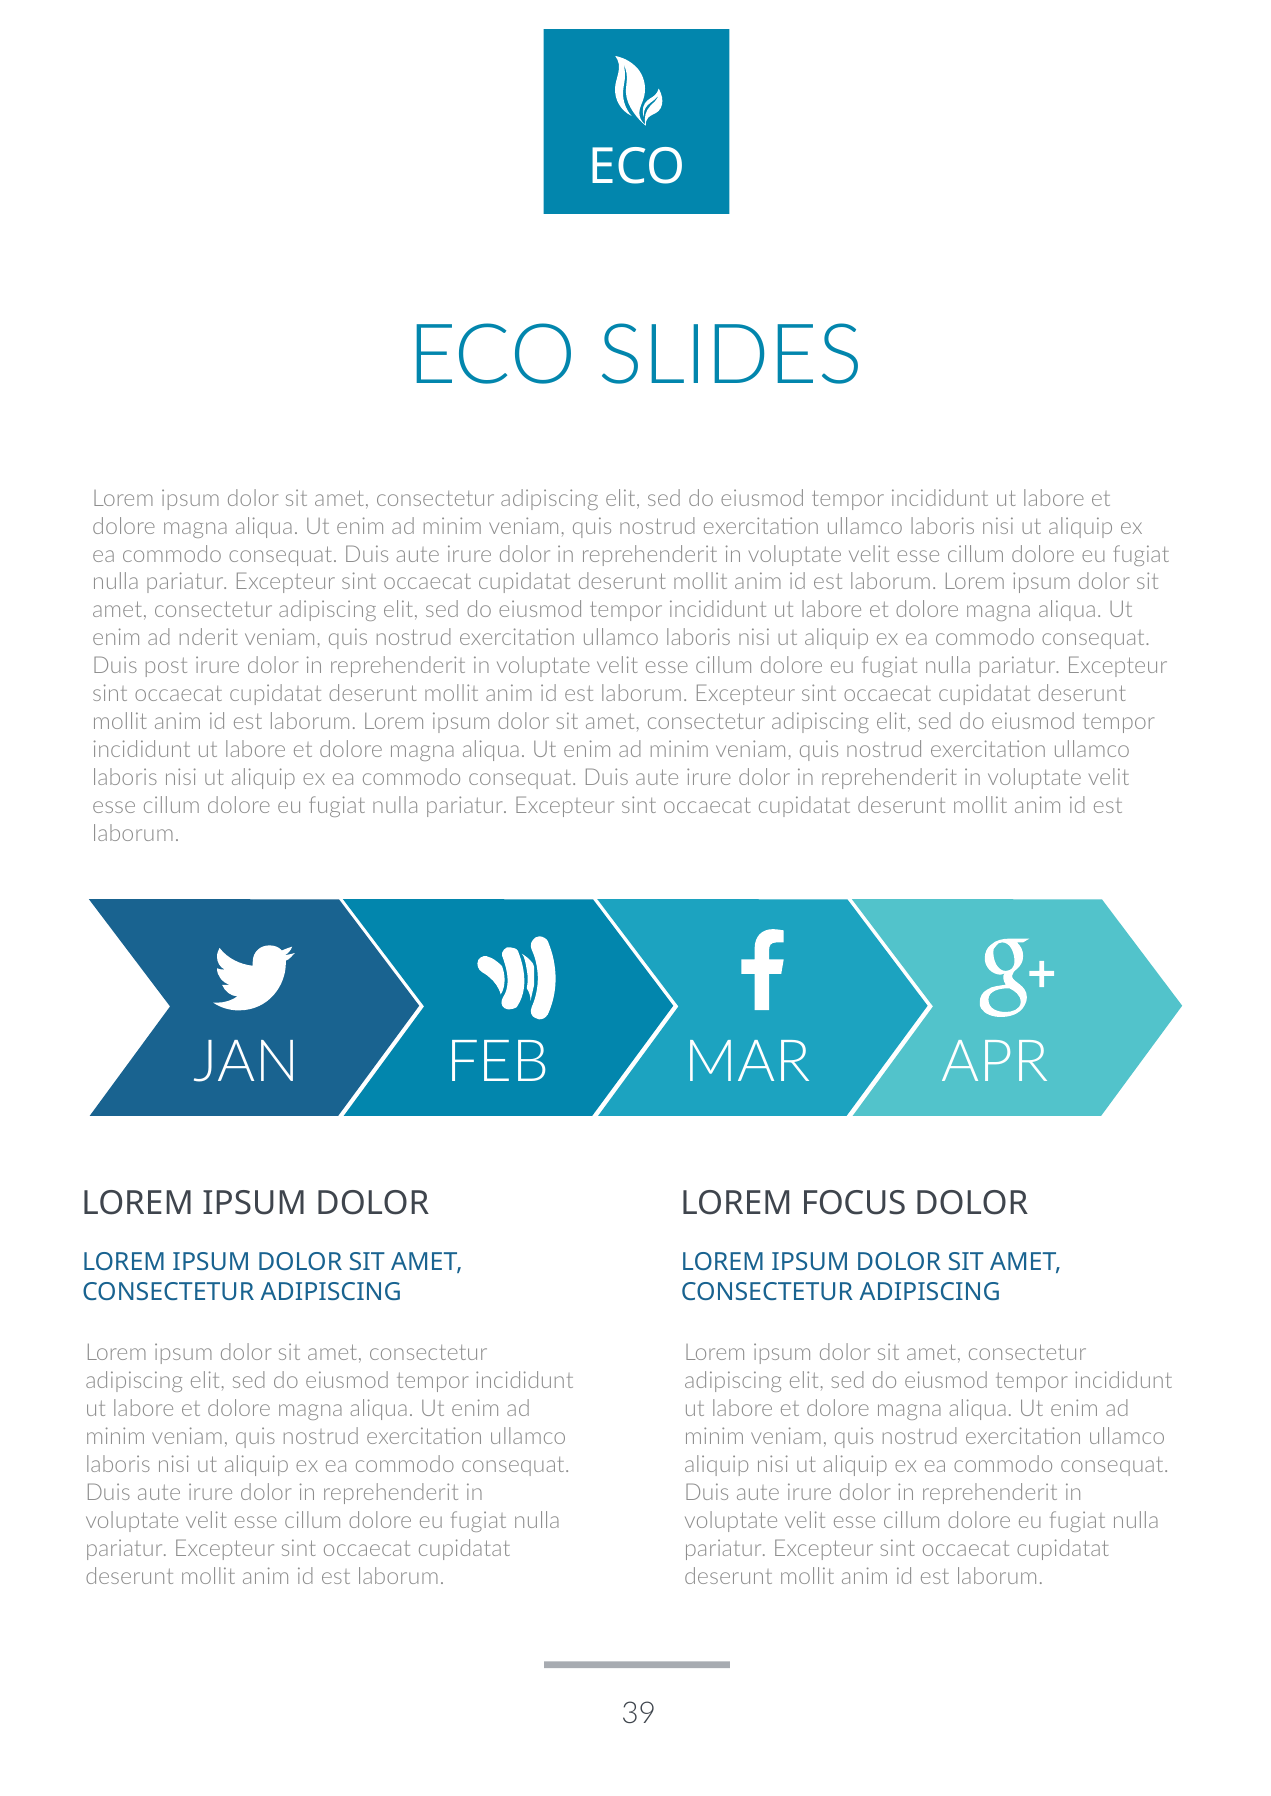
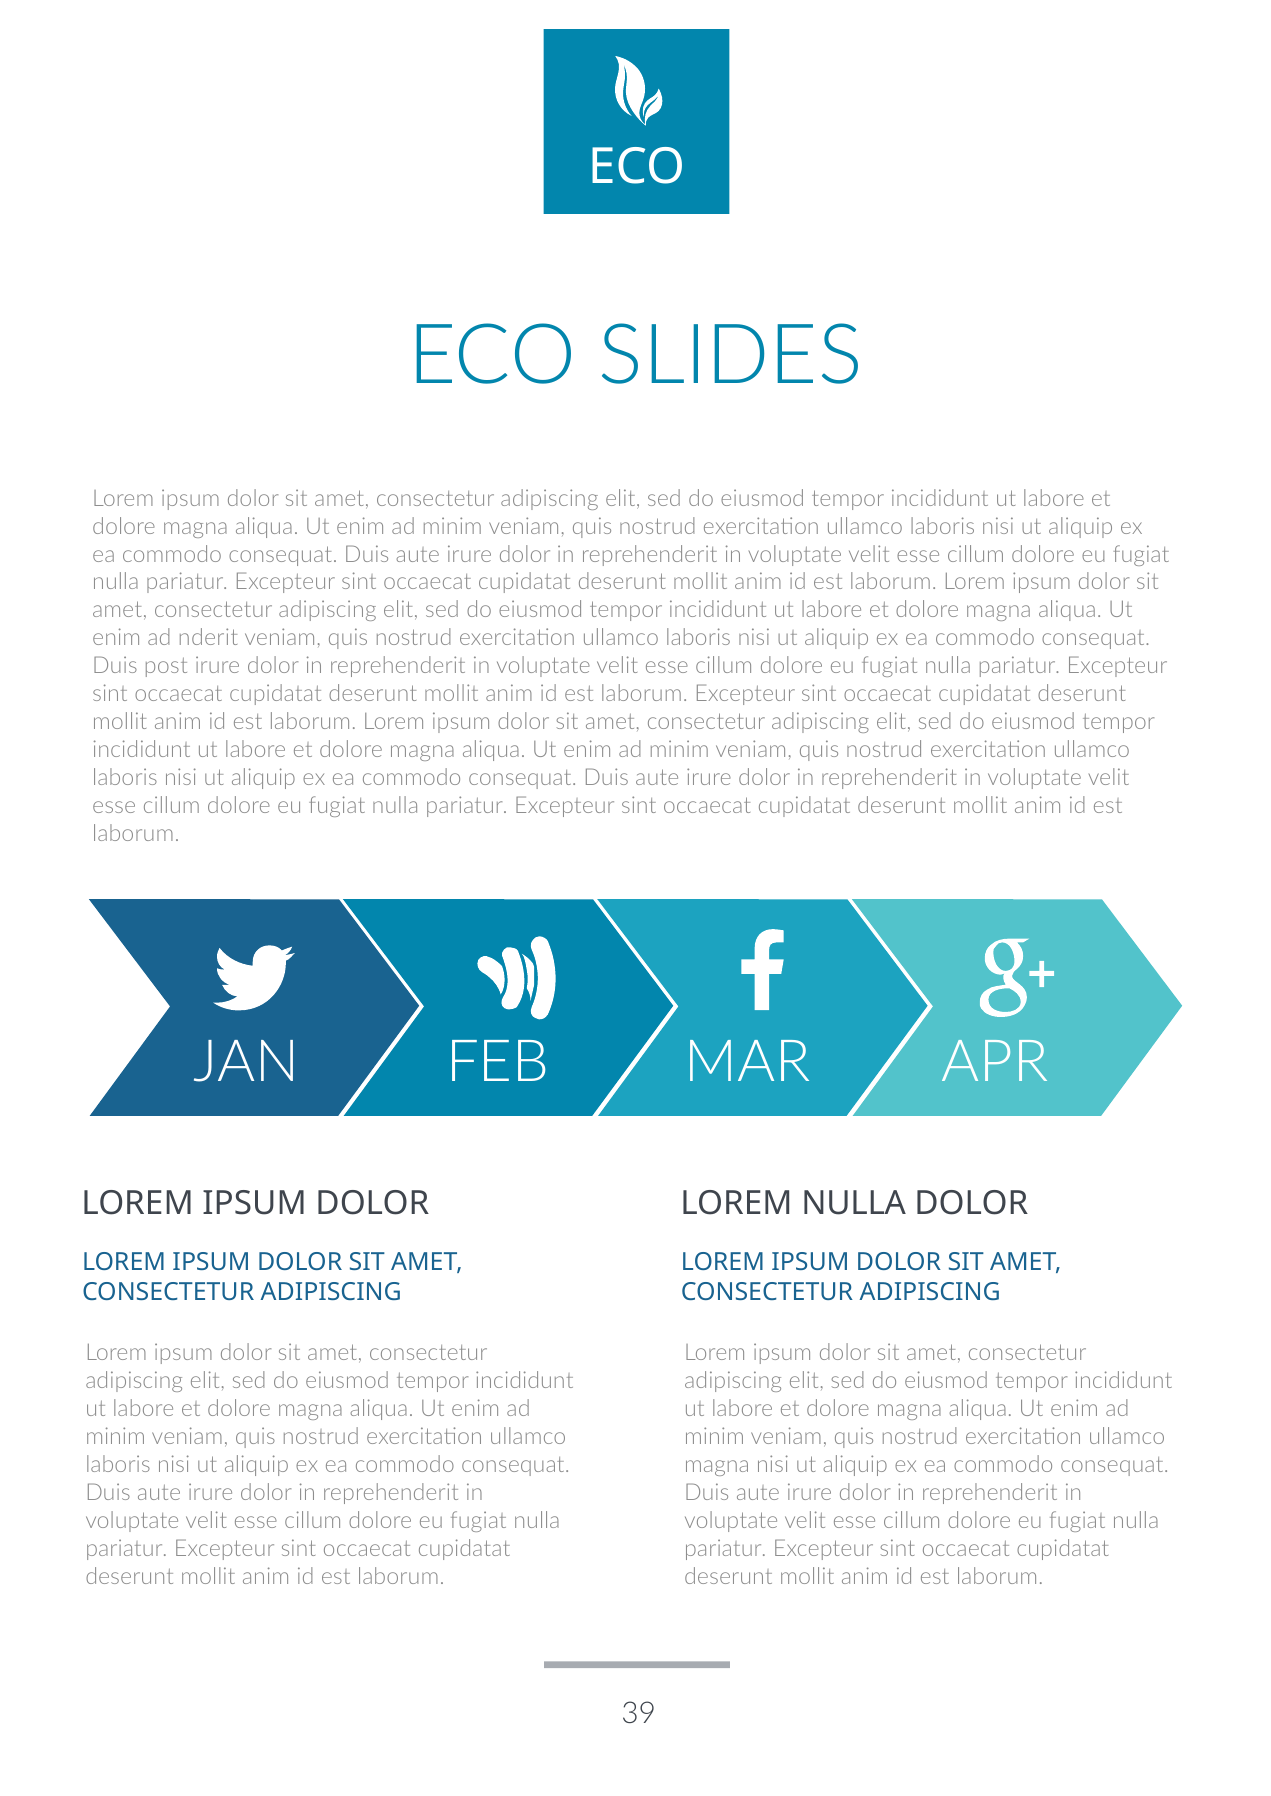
LOREM FOCUS: FOCUS -> NULLA
aliquip at (717, 1465): aliquip -> magna
